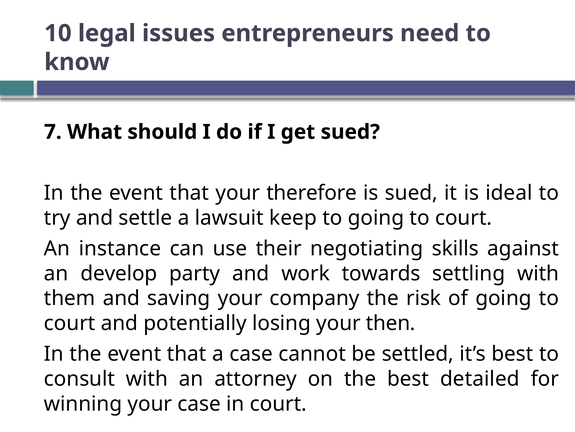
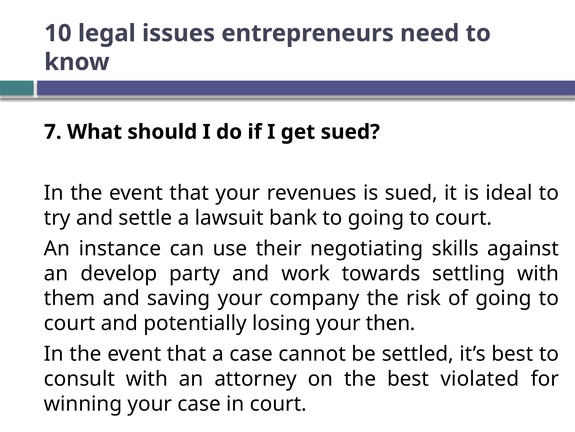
therefore: therefore -> revenues
keep: keep -> bank
detailed: detailed -> violated
